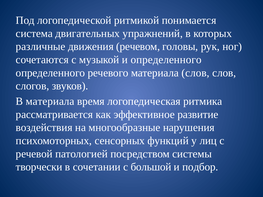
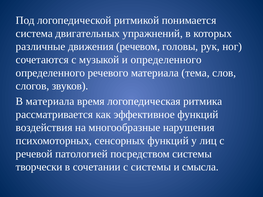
материала слов: слов -> тема
эффективное развитие: развитие -> функций
с большой: большой -> системы
подбор: подбор -> смысла
